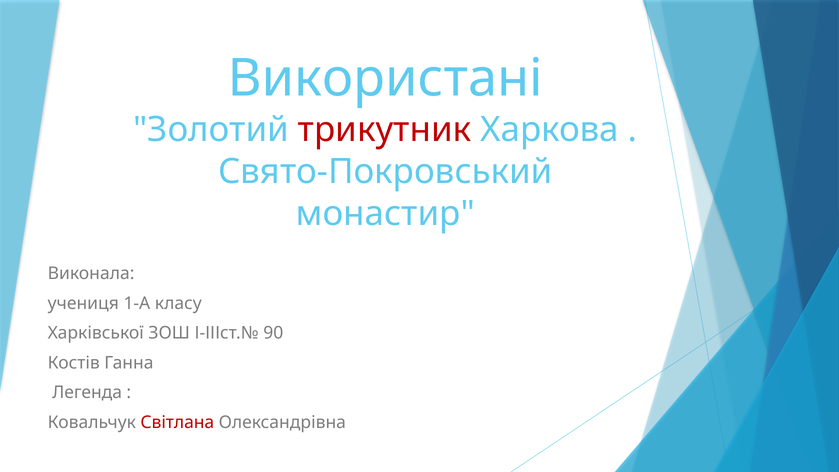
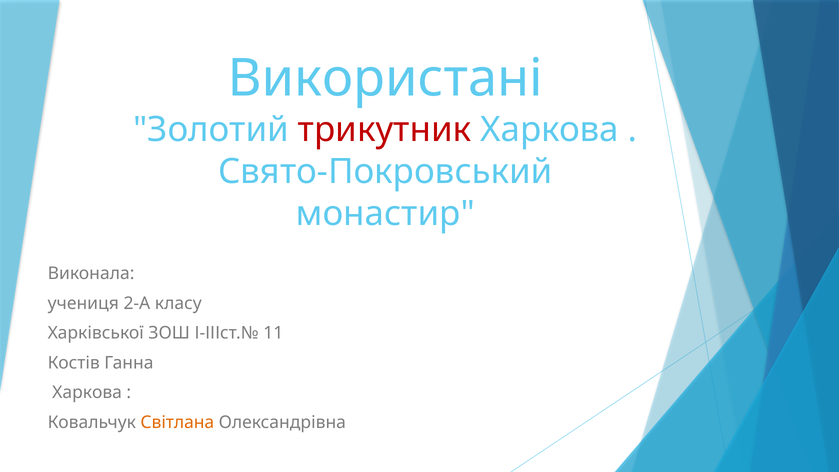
1-А: 1-А -> 2-А
90: 90 -> 11
Легенда at (87, 392): Легенда -> Харкова
Світлана colour: red -> orange
